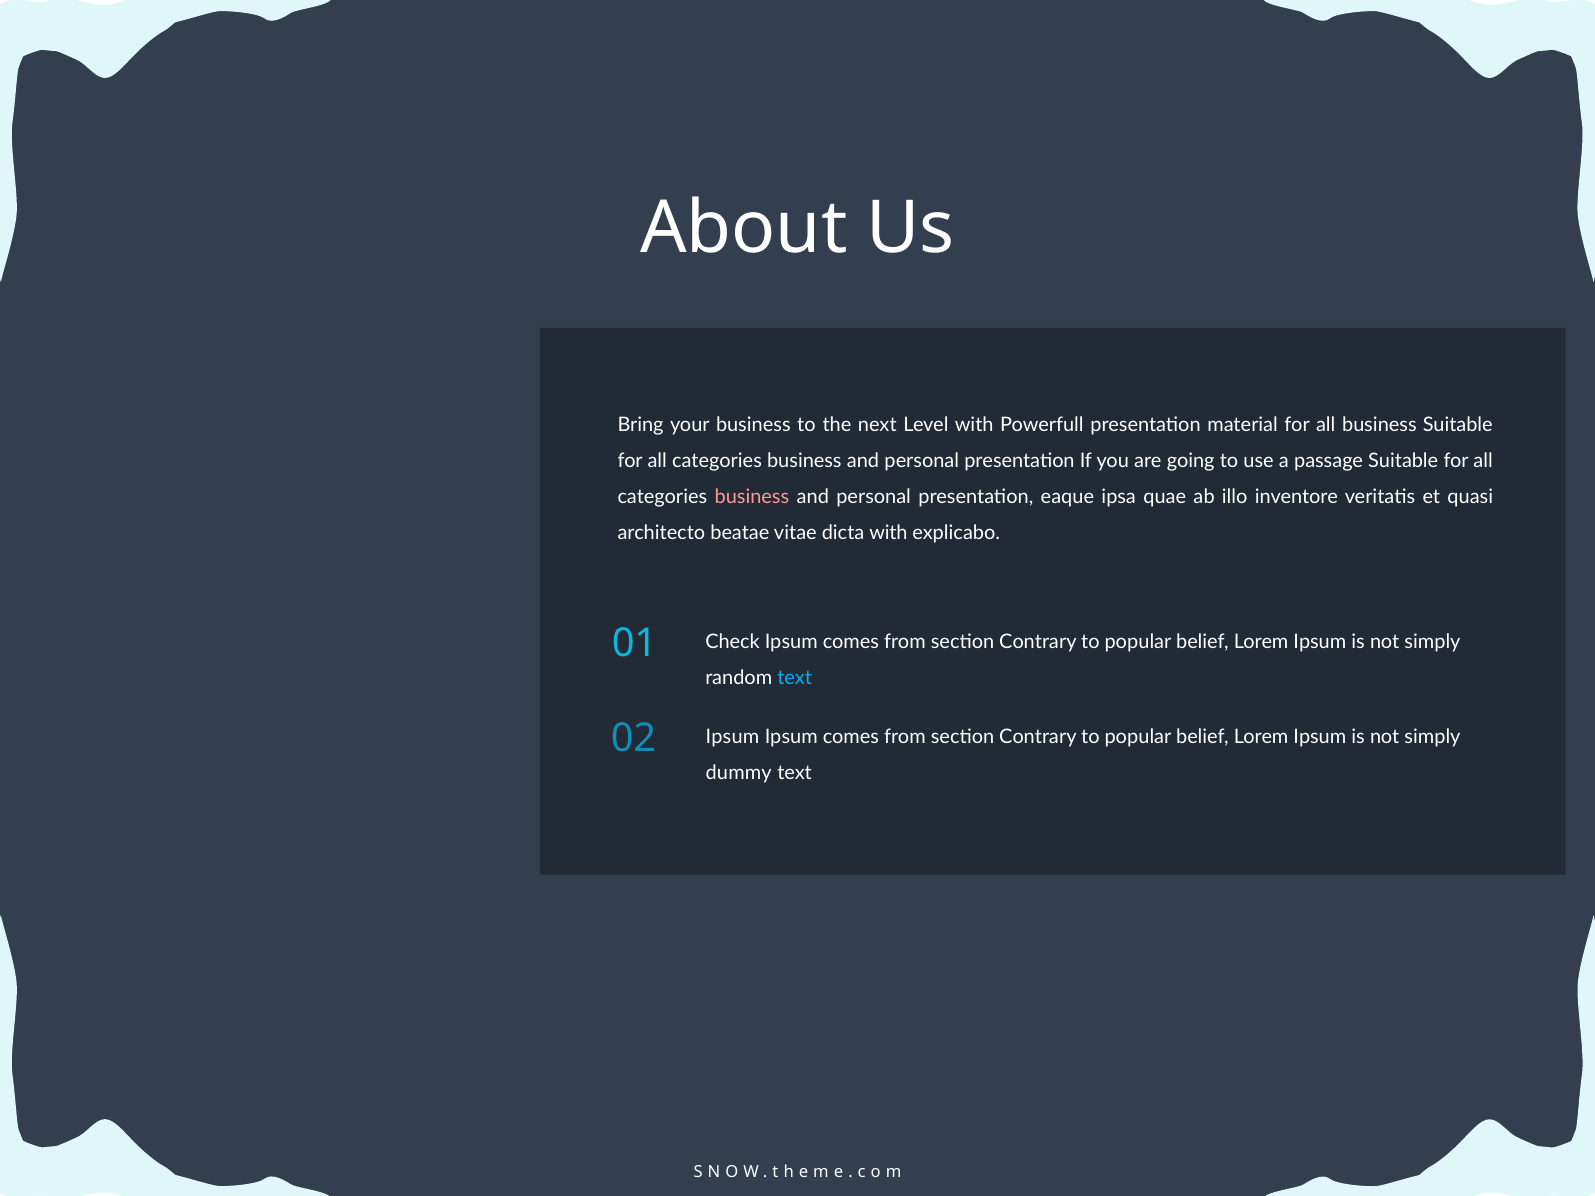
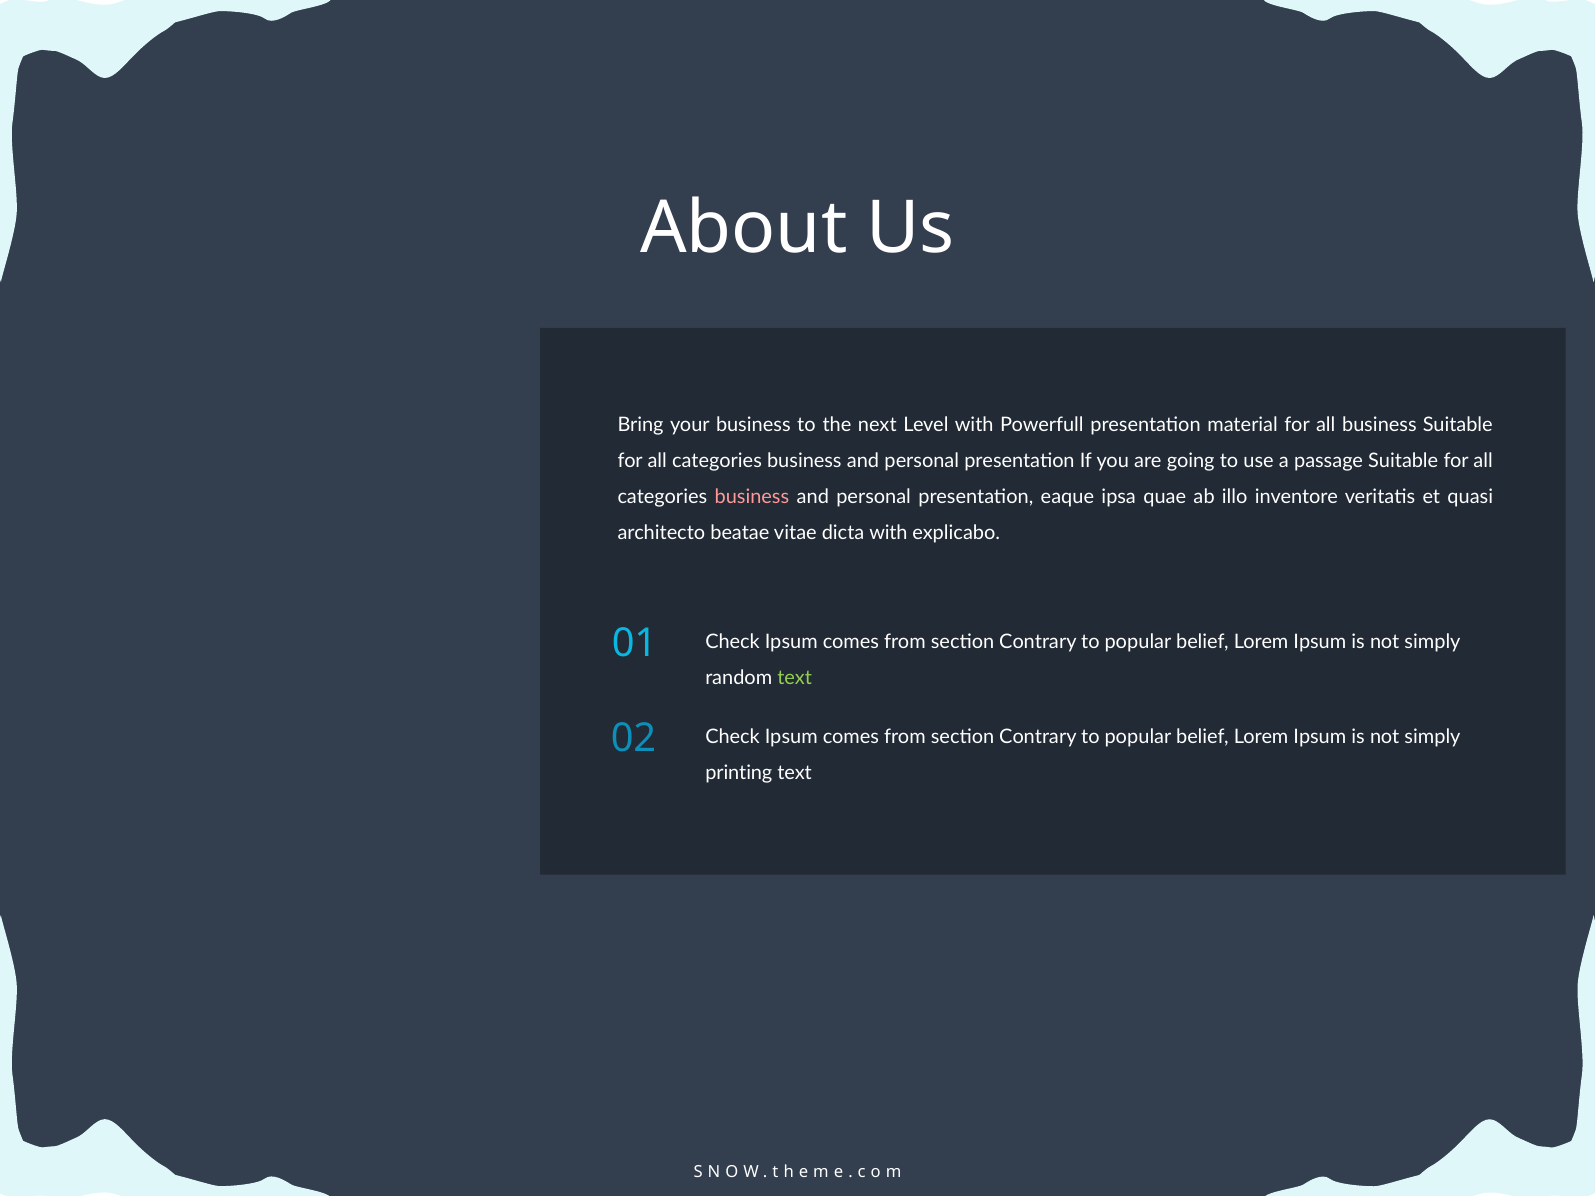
text at (795, 678) colour: light blue -> light green
Ipsum at (732, 738): Ipsum -> Check
dummy: dummy -> printing
